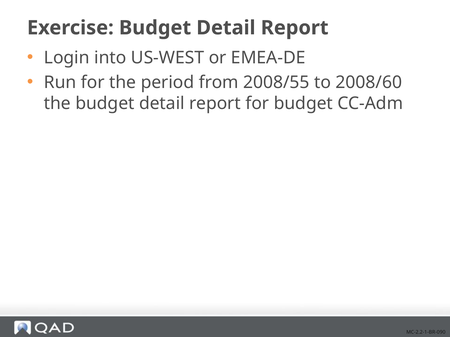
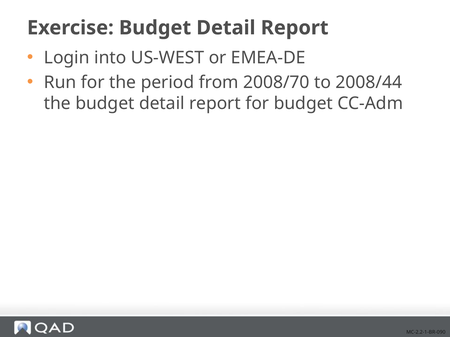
2008/55: 2008/55 -> 2008/70
2008/60: 2008/60 -> 2008/44
